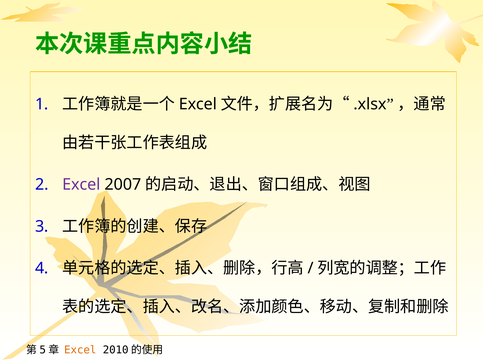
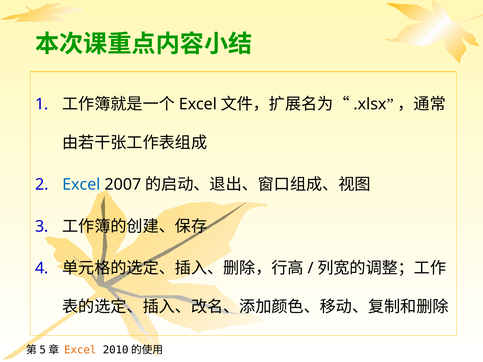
Excel at (81, 185) colour: purple -> blue
